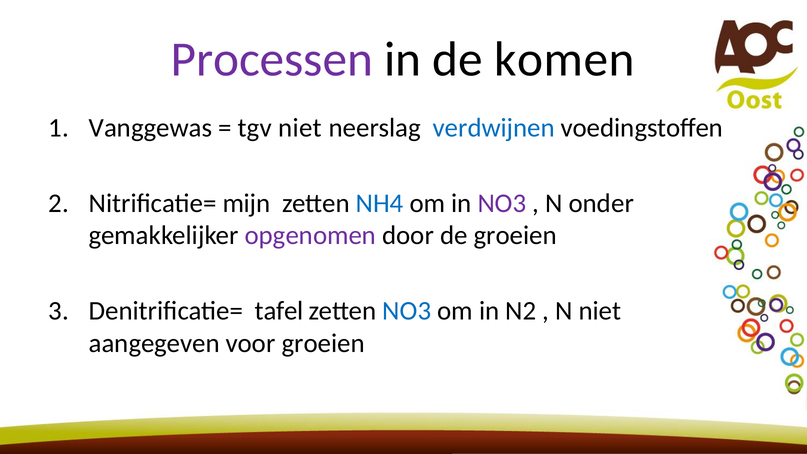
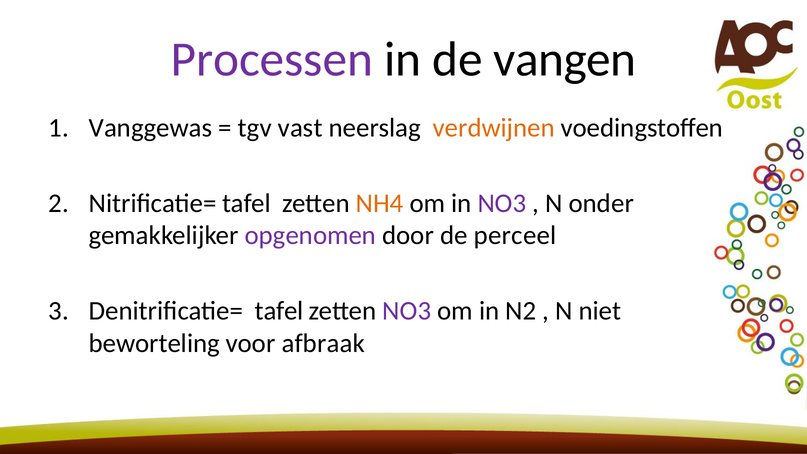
komen: komen -> vangen
tgv niet: niet -> vast
verdwijnen colour: blue -> orange
Nitrificatie= mijn: mijn -> tafel
NH4 colour: blue -> orange
de groeien: groeien -> perceel
NO3 at (407, 311) colour: blue -> purple
aangegeven: aangegeven -> beworteling
voor groeien: groeien -> afbraak
